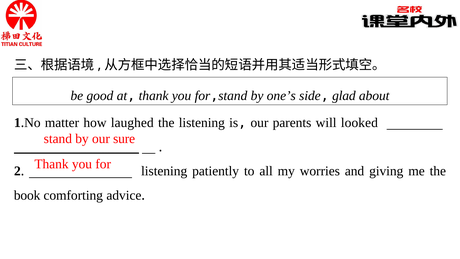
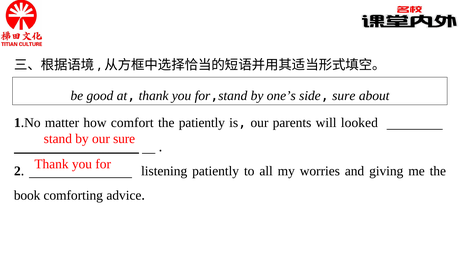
side glad: glad -> sure
laughed: laughed -> comfort
the listening: listening -> patiently
